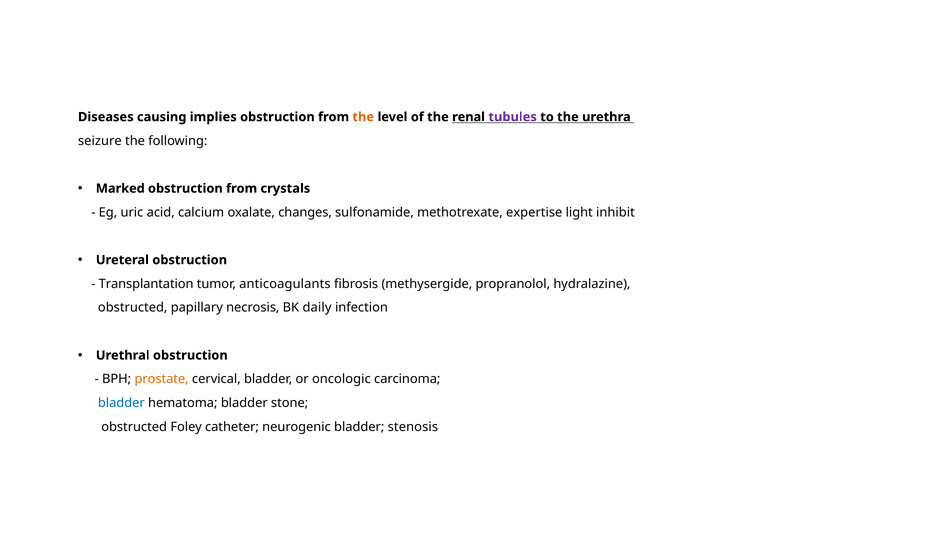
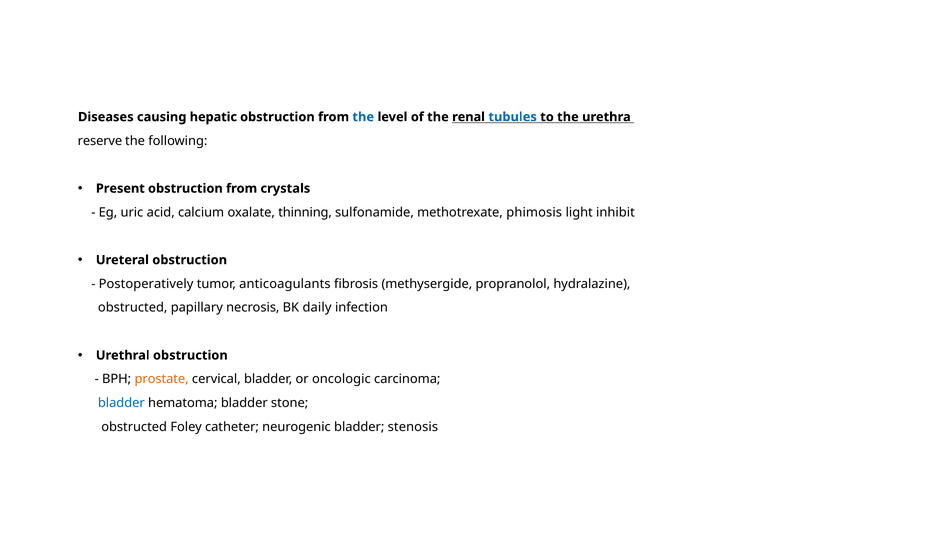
implies: implies -> hepatic
the at (363, 117) colour: orange -> blue
tubules colour: purple -> blue
seizure: seizure -> reserve
Marked: Marked -> Present
changes: changes -> thinning
expertise: expertise -> phimosis
Transplantation: Transplantation -> Postoperatively
